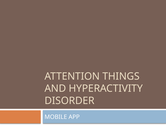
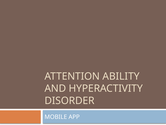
THINGS: THINGS -> ABILITY
